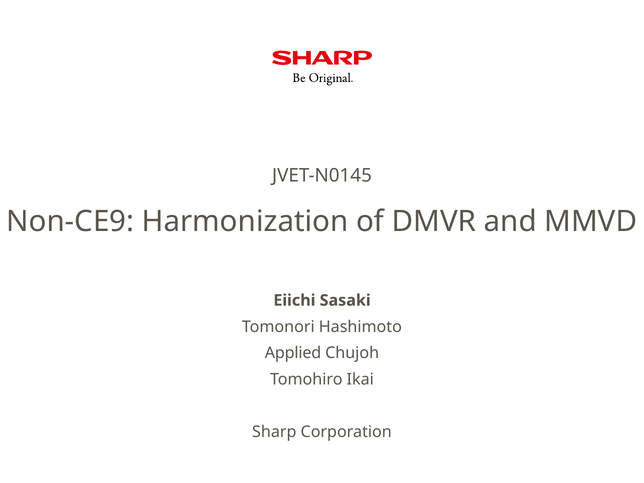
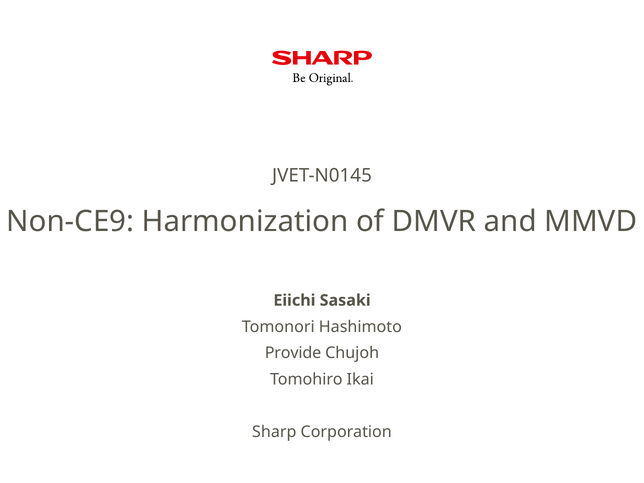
Applied: Applied -> Provide
